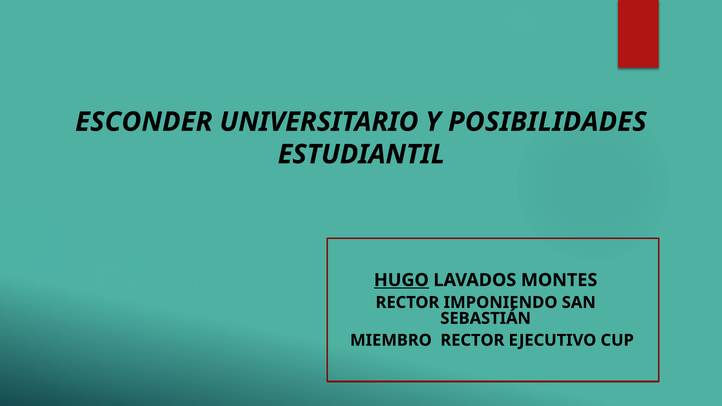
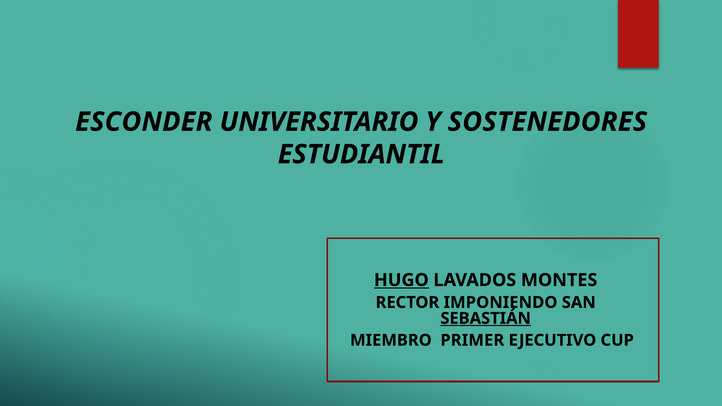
POSIBILIDADES: POSIBILIDADES -> SOSTENEDORES
SEBASTIÁN underline: none -> present
MIEMBRO RECTOR: RECTOR -> PRIMER
